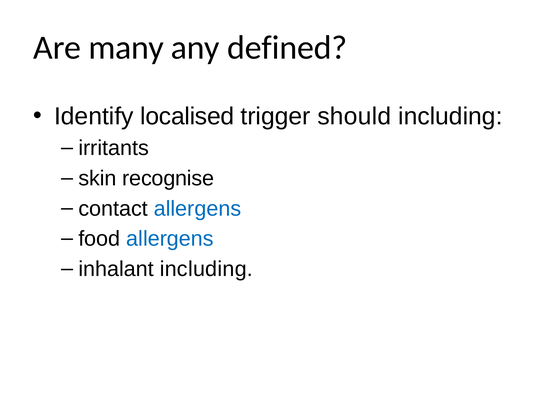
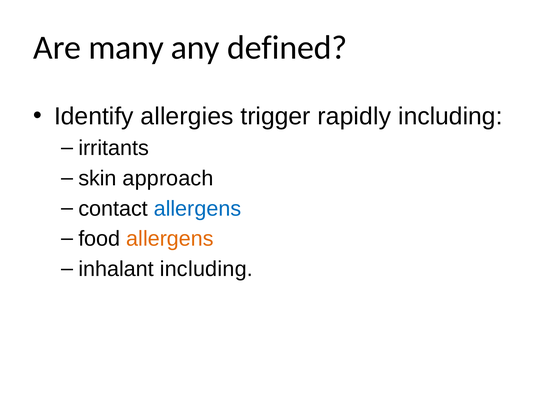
localised: localised -> allergies
should: should -> rapidly
recognise: recognise -> approach
allergens at (170, 239) colour: blue -> orange
